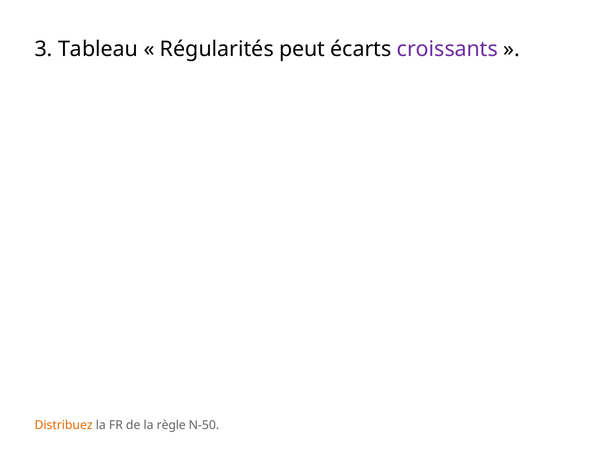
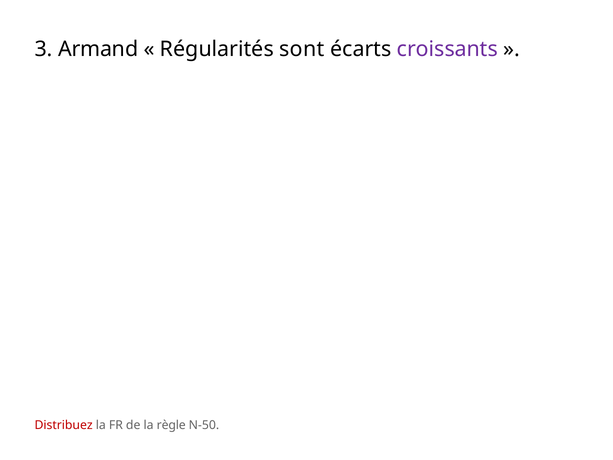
Tableau: Tableau -> Armand
peut: peut -> sont
Distribuez colour: orange -> red
